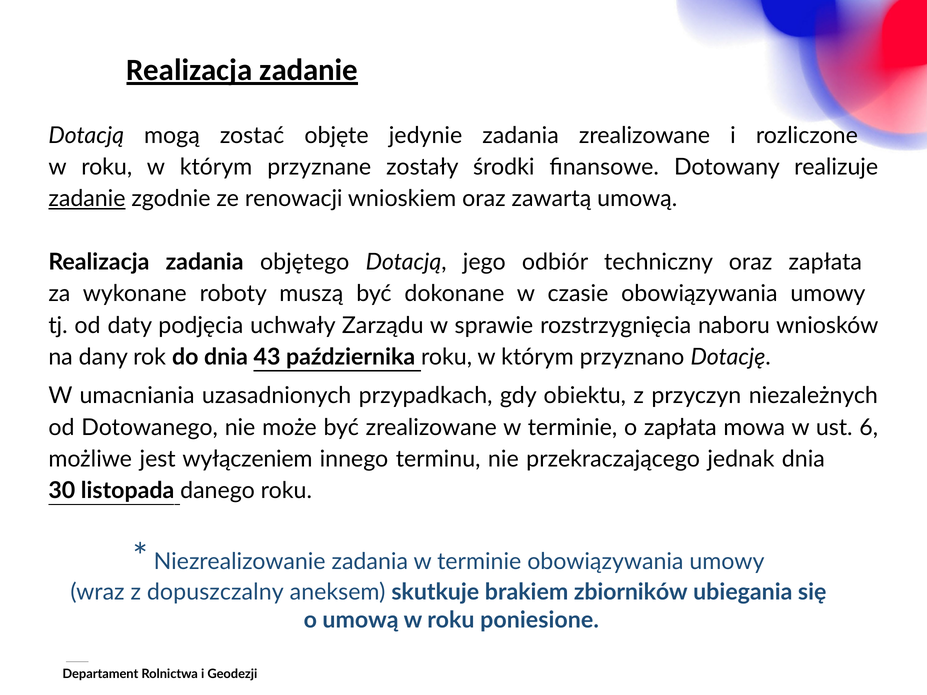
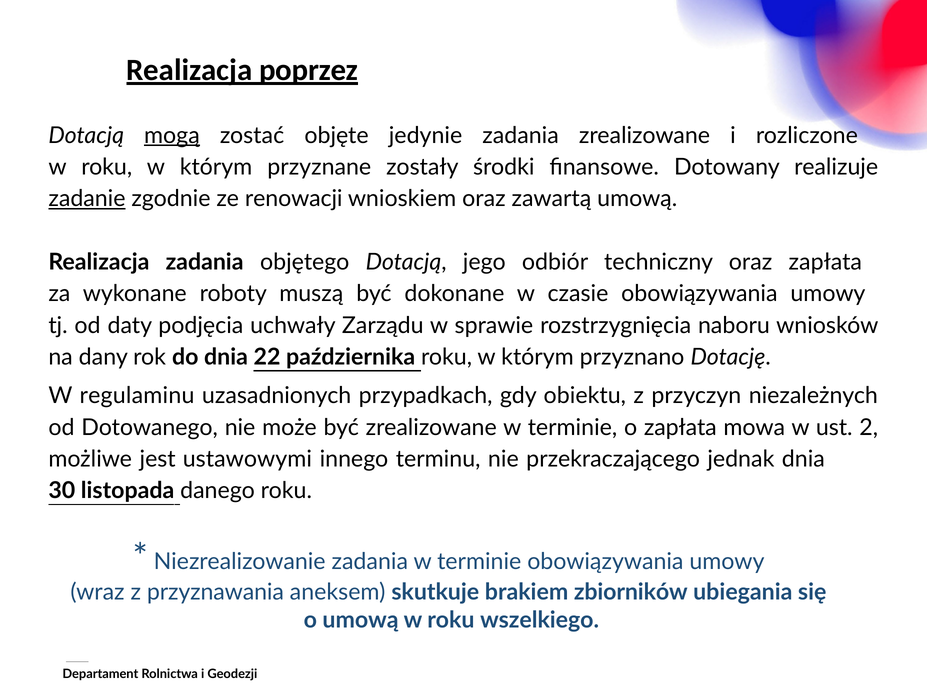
Realizacja zadanie: zadanie -> poprzez
mogą underline: none -> present
43: 43 -> 22
umacniania: umacniania -> regulaminu
6: 6 -> 2
wyłączeniem: wyłączeniem -> ustawowymi
dopuszczalny: dopuszczalny -> przyznawania
poniesione: poniesione -> wszelkiego
